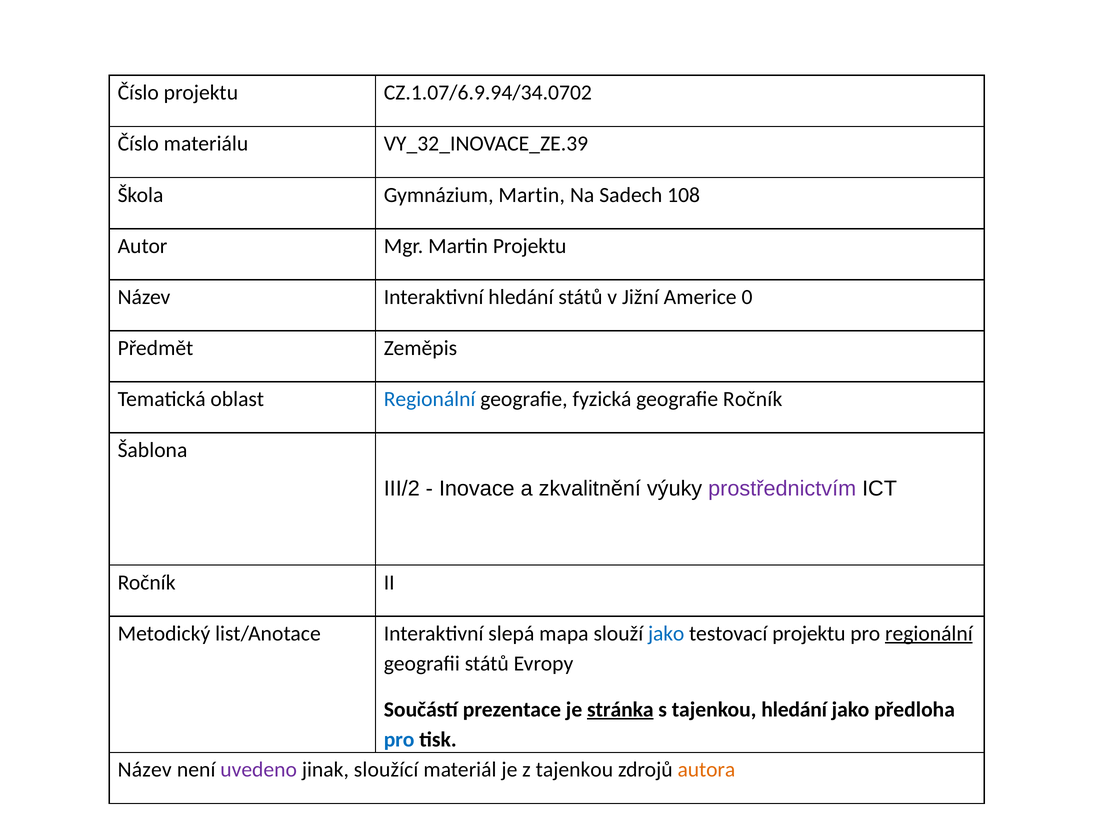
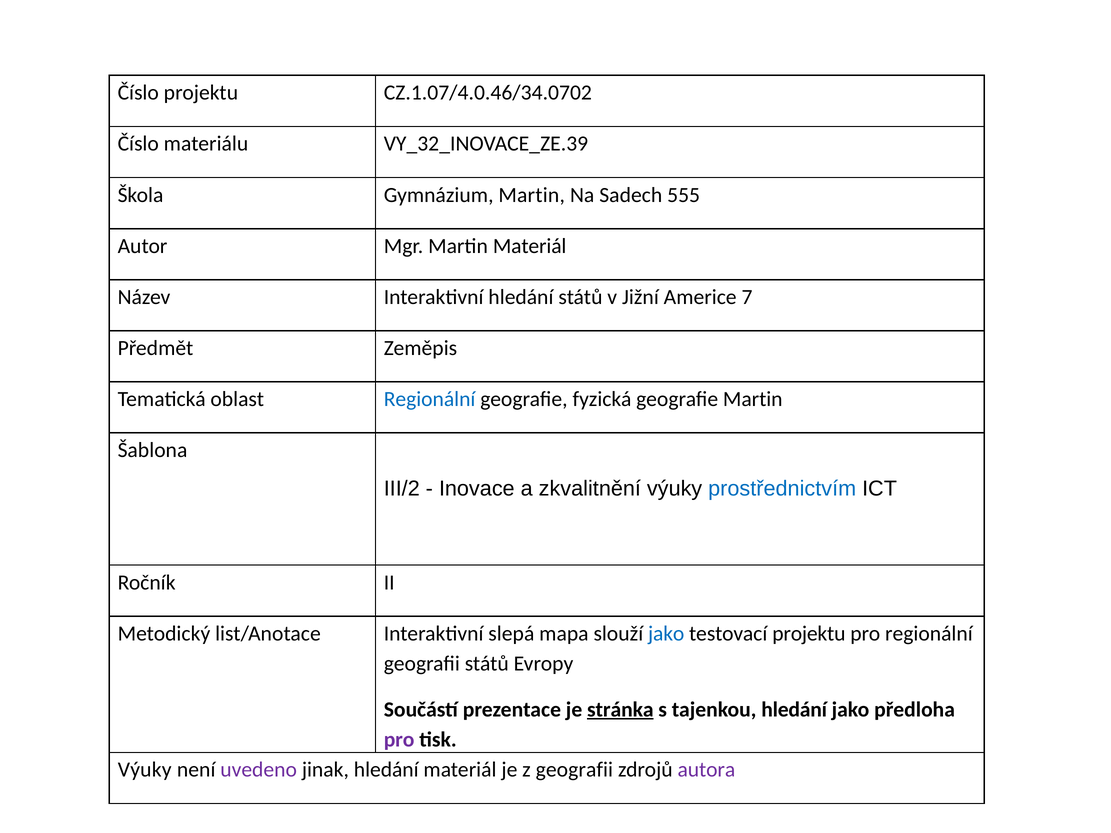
CZ.1.07/6.9.94/34.0702: CZ.1.07/6.9.94/34.0702 -> CZ.1.07/4.0.46/34.0702
108: 108 -> 555
Martin Projektu: Projektu -> Materiál
0: 0 -> 7
geografie Ročník: Ročník -> Martin
prostřednictvím colour: purple -> blue
regionální at (929, 634) underline: present -> none
pro at (399, 740) colour: blue -> purple
Název at (145, 770): Název -> Výuky
jinak sloužící: sloužící -> hledání
z tajenkou: tajenkou -> geografii
autora colour: orange -> purple
